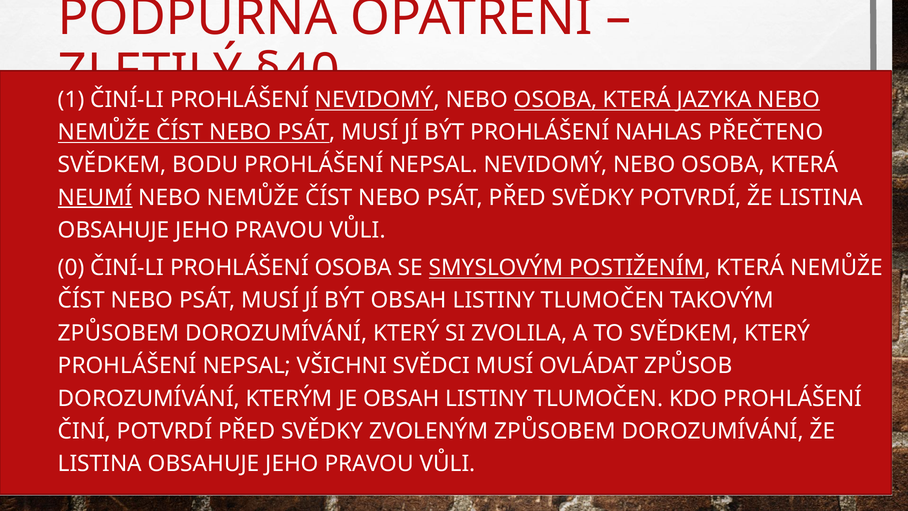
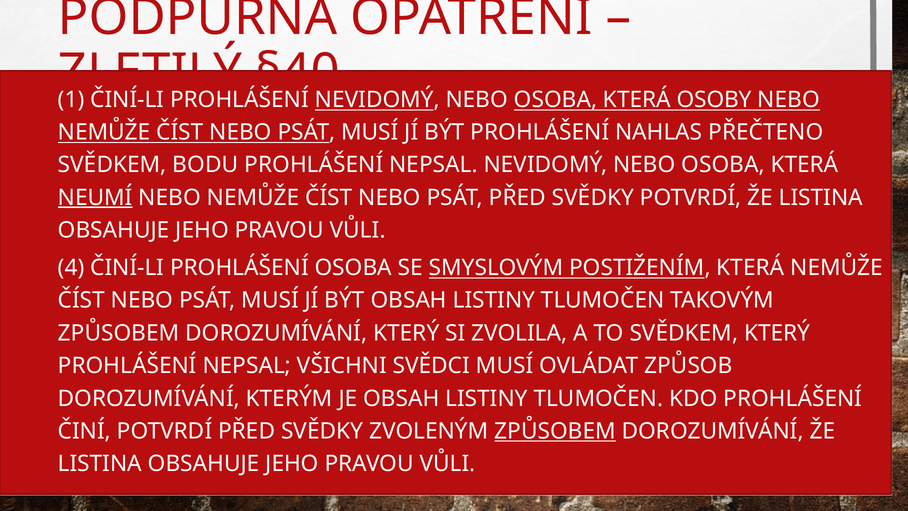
JAZYKA: JAZYKA -> OSOBY
0: 0 -> 4
ZPŮSOBEM at (555, 431) underline: none -> present
